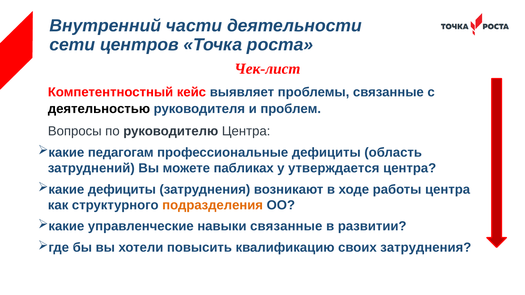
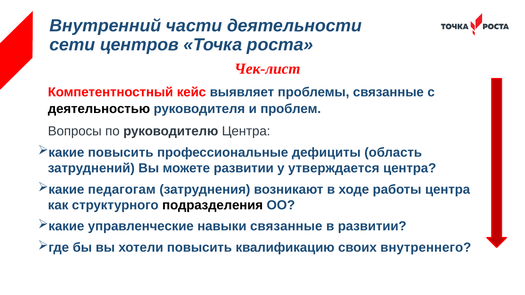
педагогам at (121, 153): педагогам -> повысить
можете пабликах: пабликах -> развитии
дефициты at (122, 190): дефициты -> педагогам
подразделения colour: orange -> black
своих затруднения: затруднения -> внутреннего
